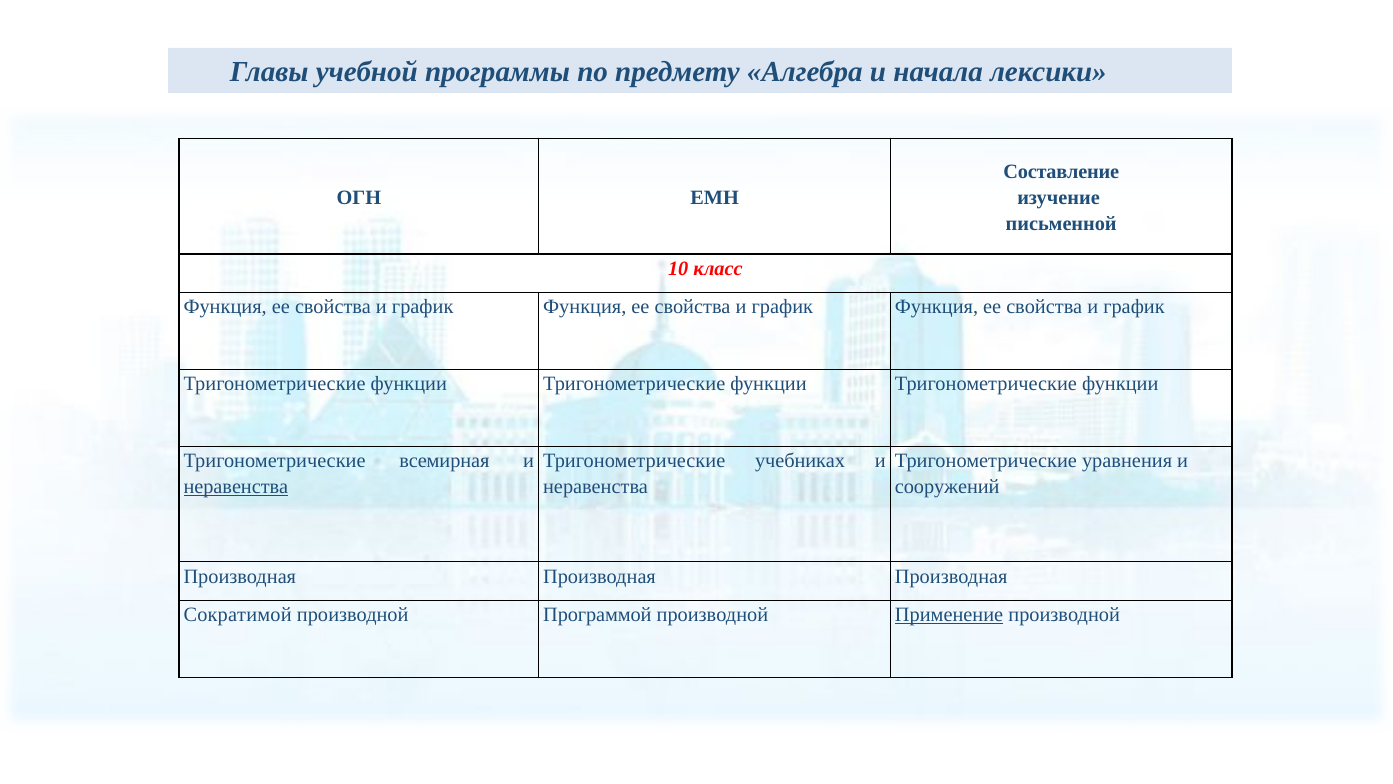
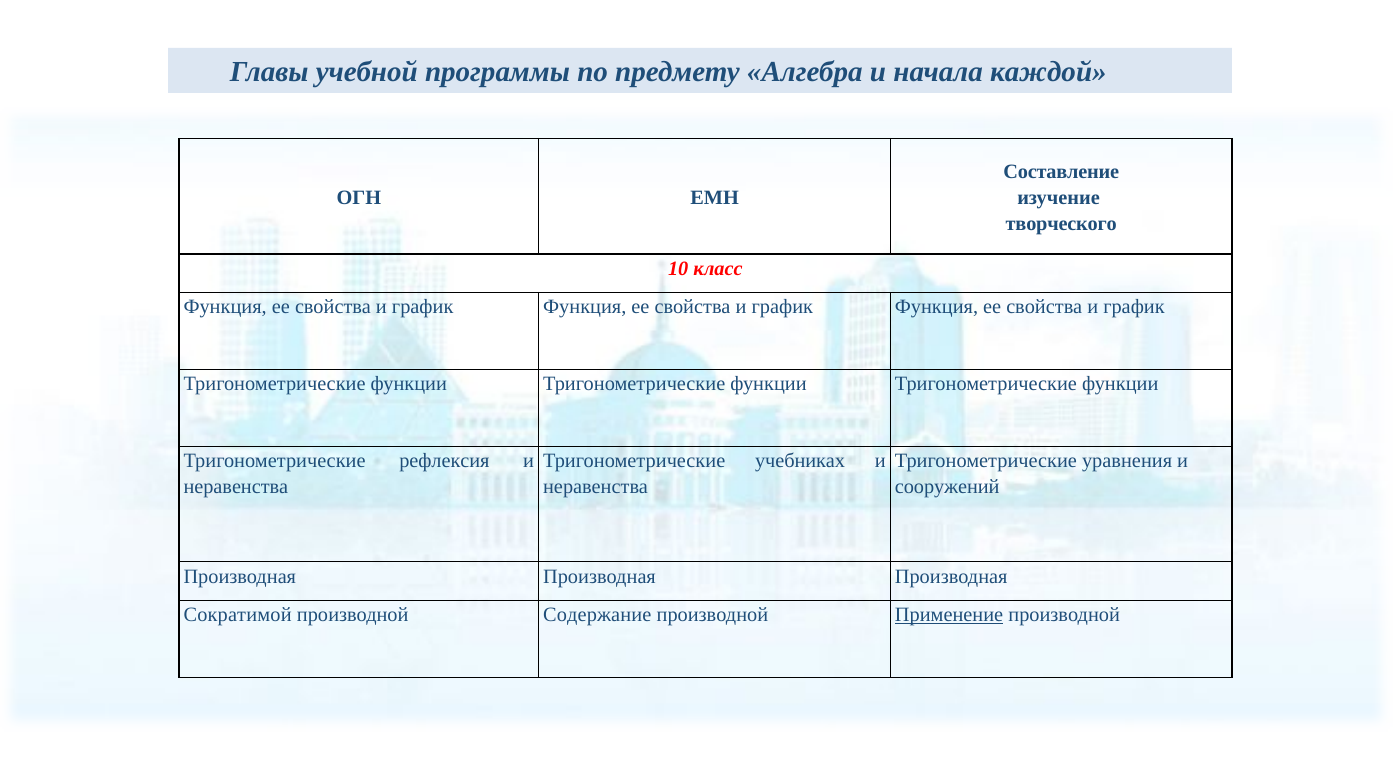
лексики: лексики -> каждой
письменной: письменной -> творческого
всемирная: всемирная -> рефлексия
неравенства at (236, 487) underline: present -> none
Программой: Программой -> Содержание
